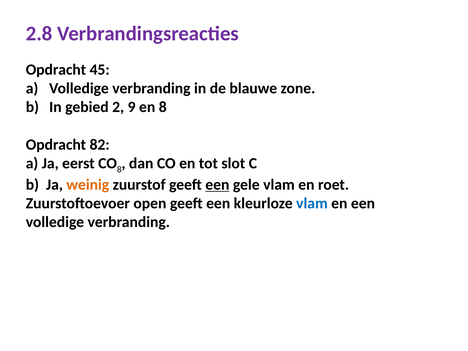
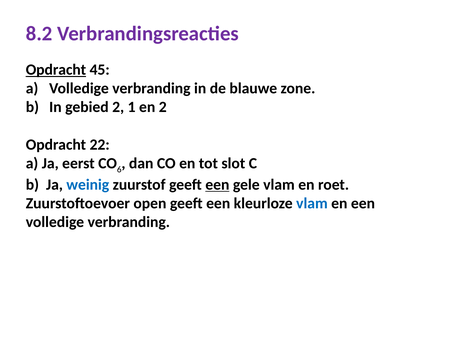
2.8: 2.8 -> 8.2
Opdracht at (56, 70) underline: none -> present
9: 9 -> 1
en 8: 8 -> 2
82: 82 -> 22
CO 8: 8 -> 6
weinig colour: orange -> blue
